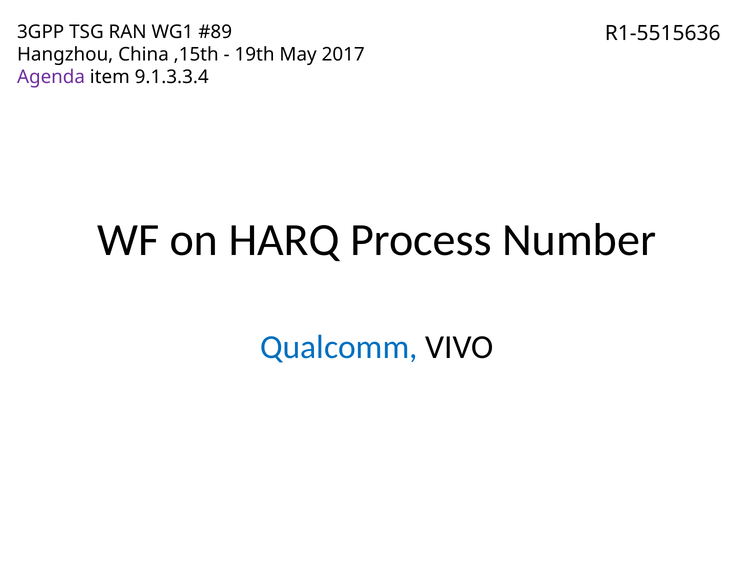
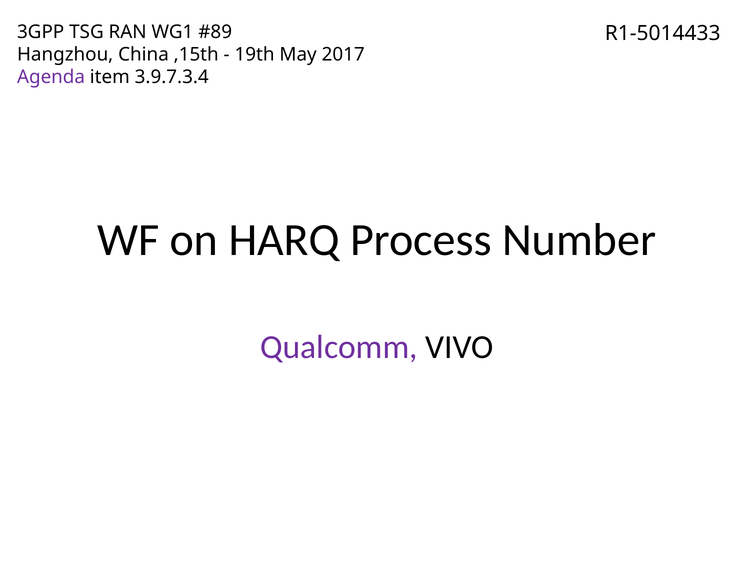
R1-5515636: R1-5515636 -> R1-5014433
9.1.3.3.4: 9.1.3.3.4 -> 3.9.7.3.4
Qualcomm colour: blue -> purple
